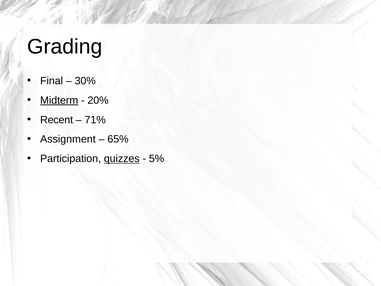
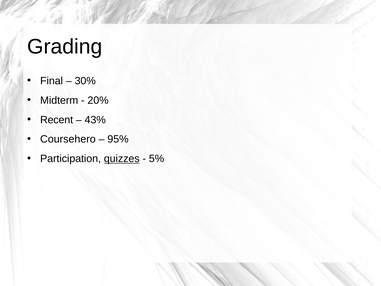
Midterm underline: present -> none
71%: 71% -> 43%
Assignment: Assignment -> Coursehero
65%: 65% -> 95%
